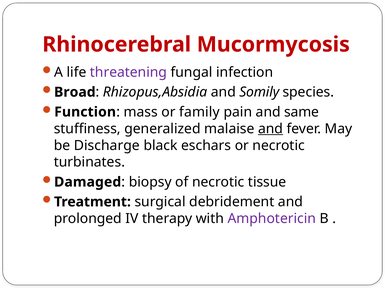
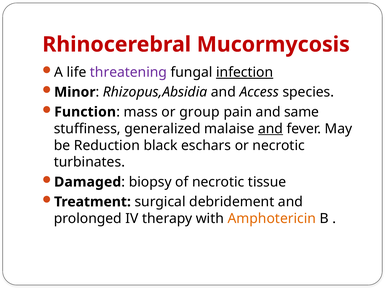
infection underline: none -> present
Broad: Broad -> Minor
Somily: Somily -> Access
family: family -> group
Discharge: Discharge -> Reduction
Amphotericin colour: purple -> orange
